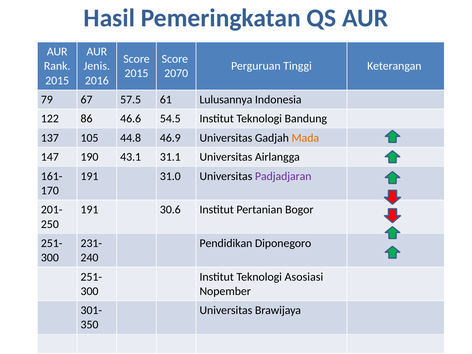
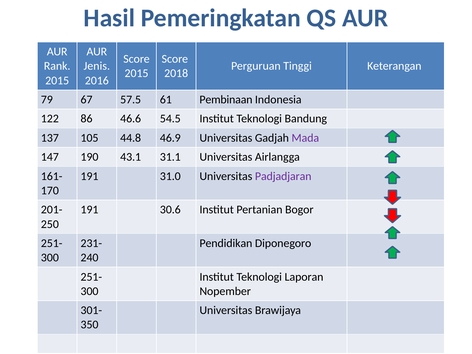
2070: 2070 -> 2018
Lulusannya: Lulusannya -> Pembinaan
Mada colour: orange -> purple
Asosiasi: Asosiasi -> Laporan
